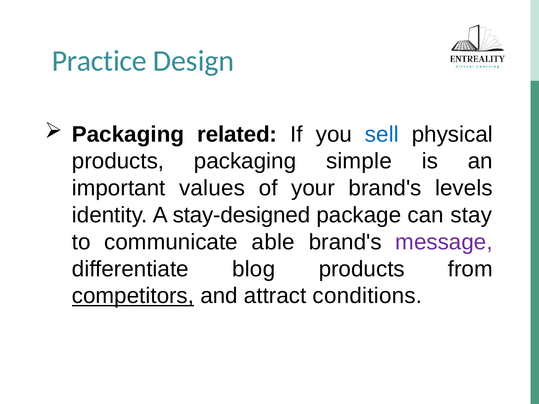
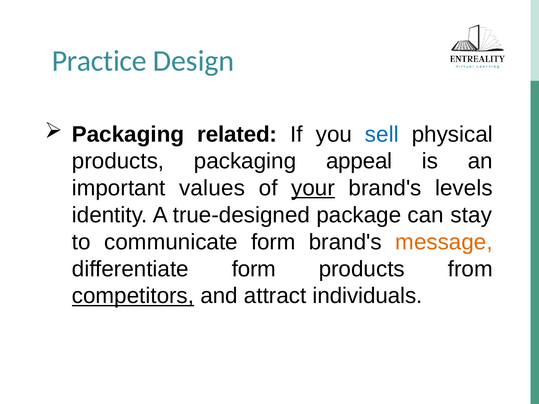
simple: simple -> appeal
your underline: none -> present
stay-designed: stay-designed -> true-designed
communicate able: able -> form
message colour: purple -> orange
differentiate blog: blog -> form
conditions: conditions -> individuals
